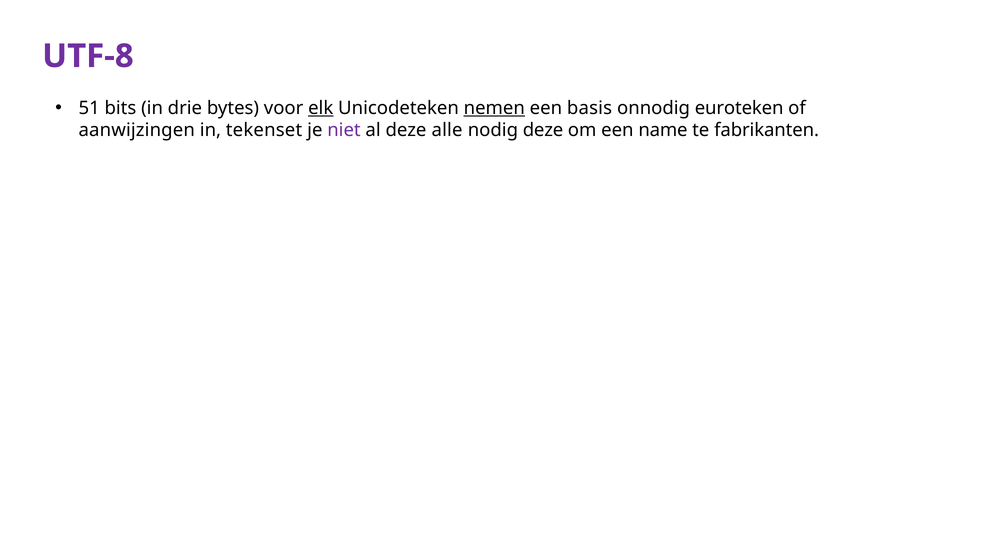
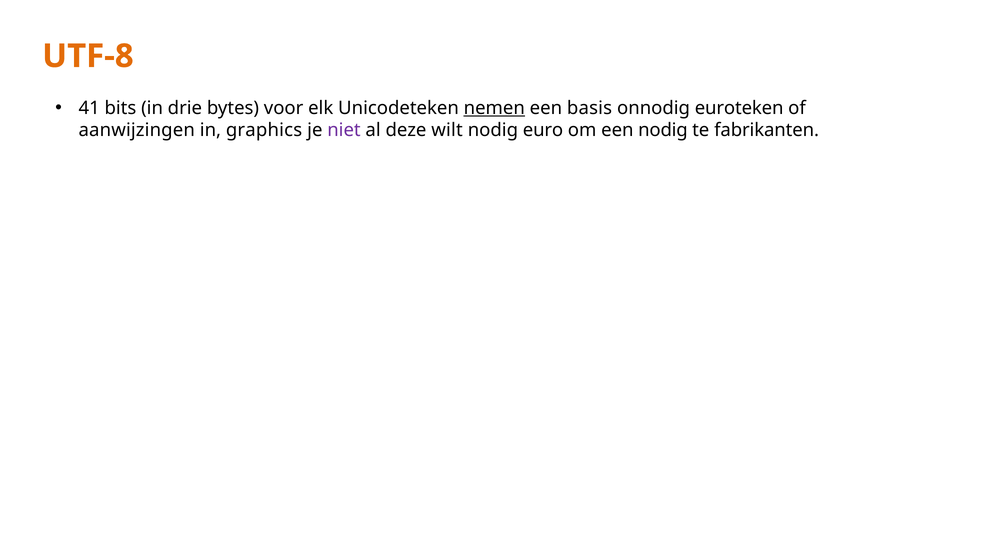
UTF-8 colour: purple -> orange
51: 51 -> 41
elk underline: present -> none
tekenset: tekenset -> graphics
alle: alle -> wilt
nodig deze: deze -> euro
een name: name -> nodig
